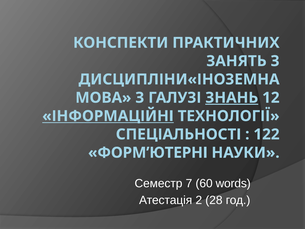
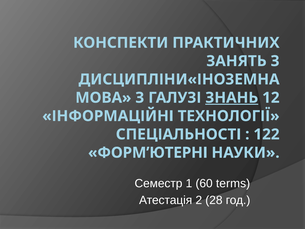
ІНФОРМАЦІЙНІ underline: present -> none
7: 7 -> 1
words: words -> terms
